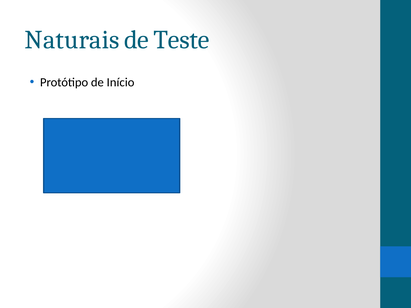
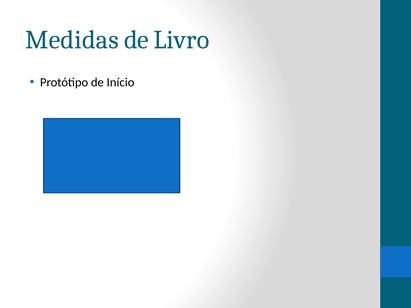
Naturais: Naturais -> Medidas
Teste: Teste -> Livro
